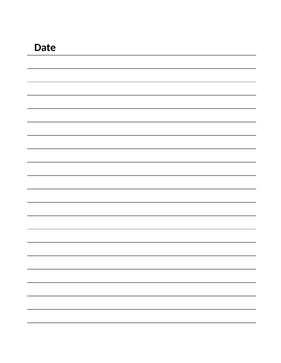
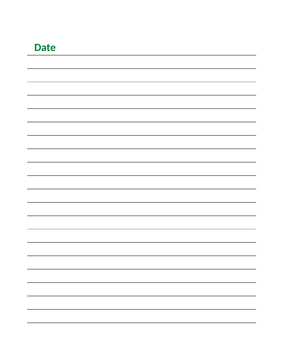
Date colour: black -> green
